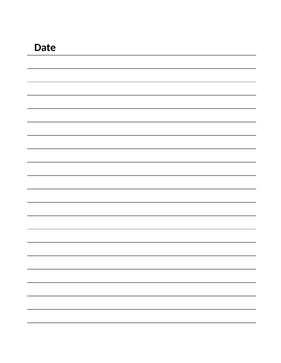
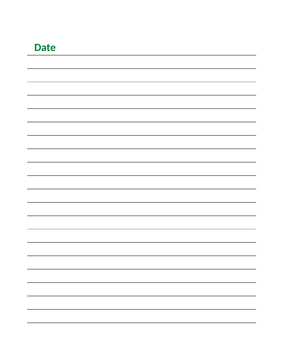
Date colour: black -> green
